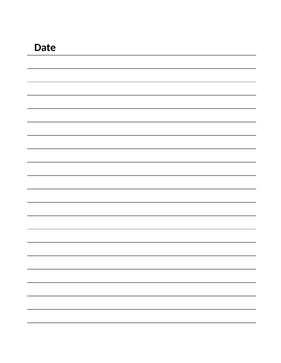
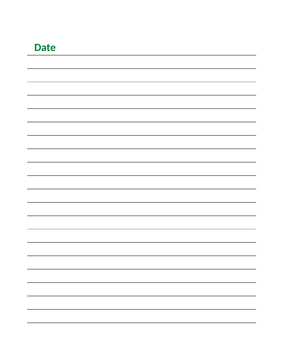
Date colour: black -> green
